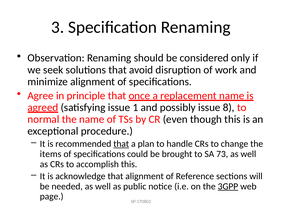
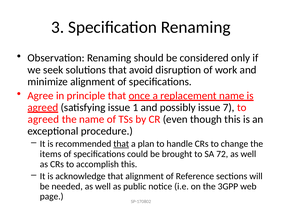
8: 8 -> 7
normal at (43, 120): normal -> agreed
73: 73 -> 72
3GPP underline: present -> none
